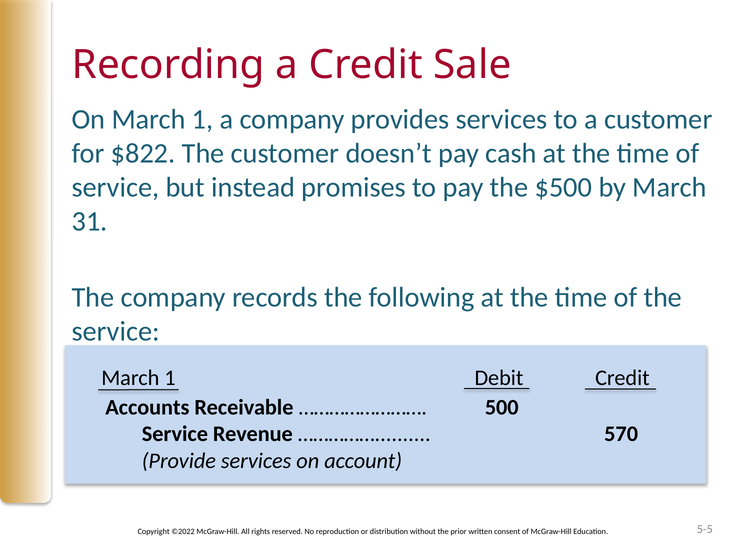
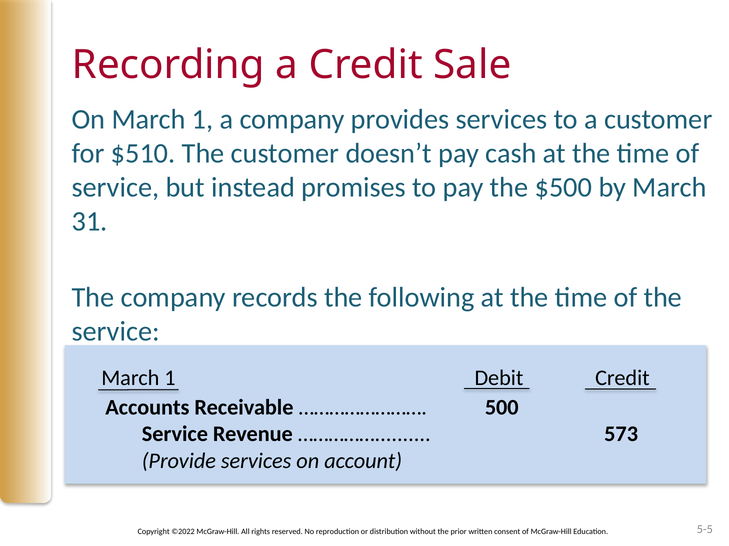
$822: $822 -> $510
570: 570 -> 573
